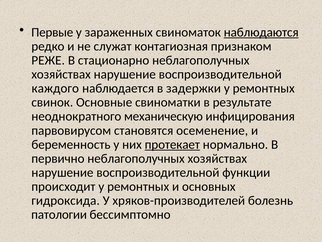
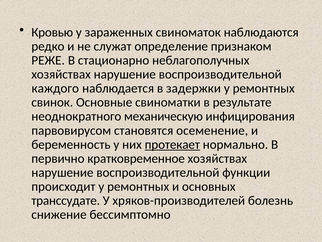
Первые: Первые -> Кровью
наблюдаются underline: present -> none
контагиозная: контагиозная -> определение
первично неблагополучных: неблагополучных -> кратковременное
гидроксида: гидроксида -> транссудате
патологии: патологии -> снижение
